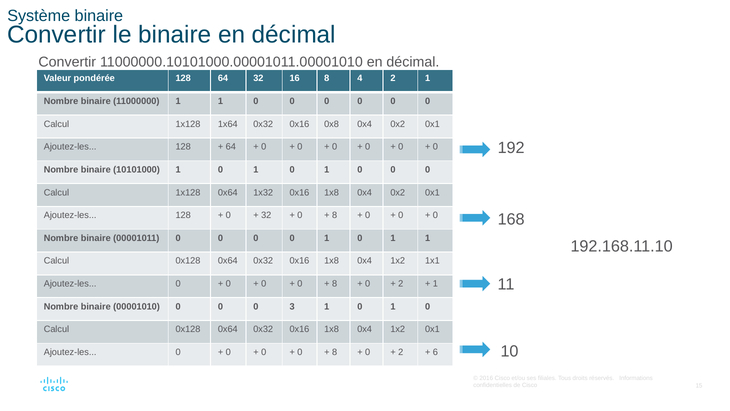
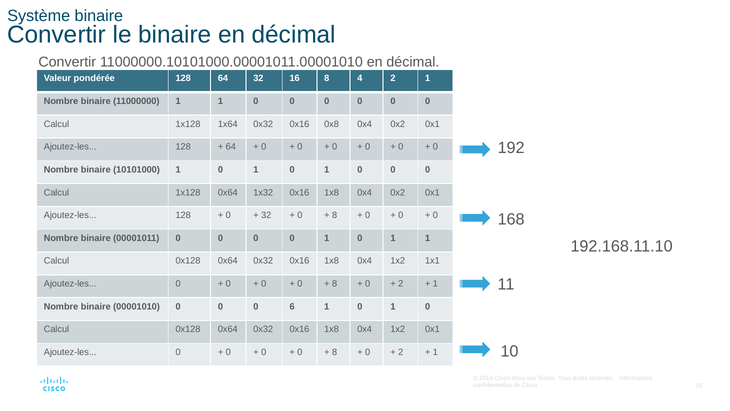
3: 3 -> 6
6 at (435, 352): 6 -> 1
